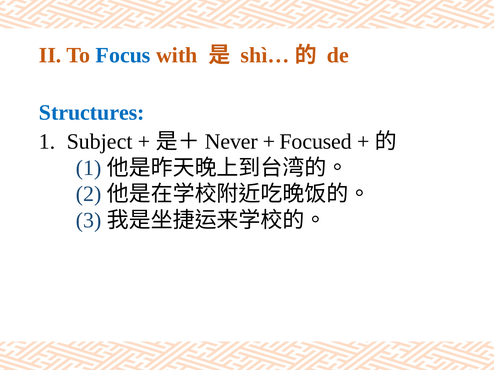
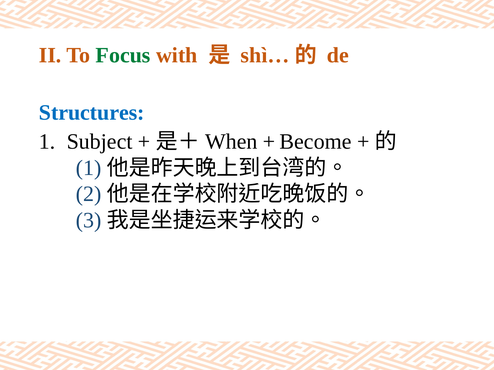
Focus colour: blue -> green
Never: Never -> When
Focused: Focused -> Become
